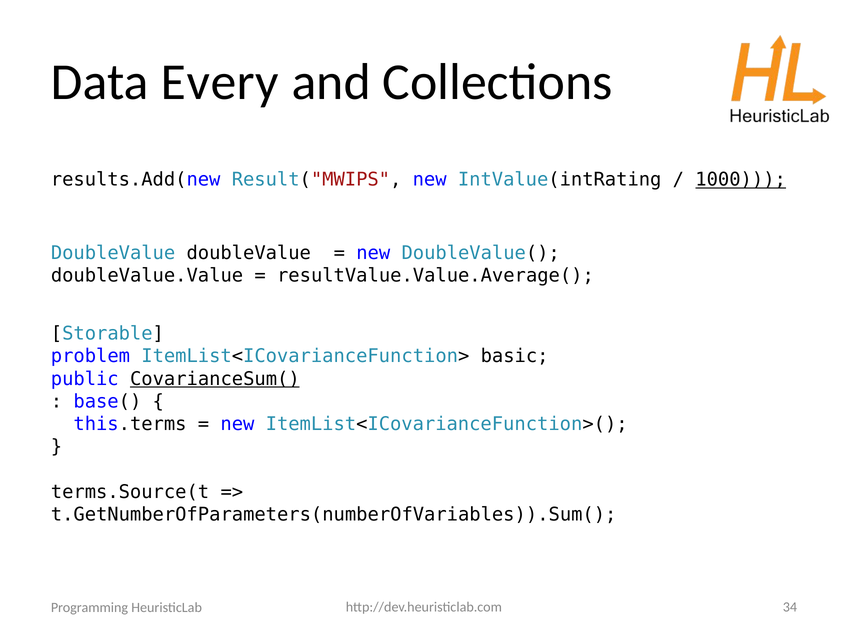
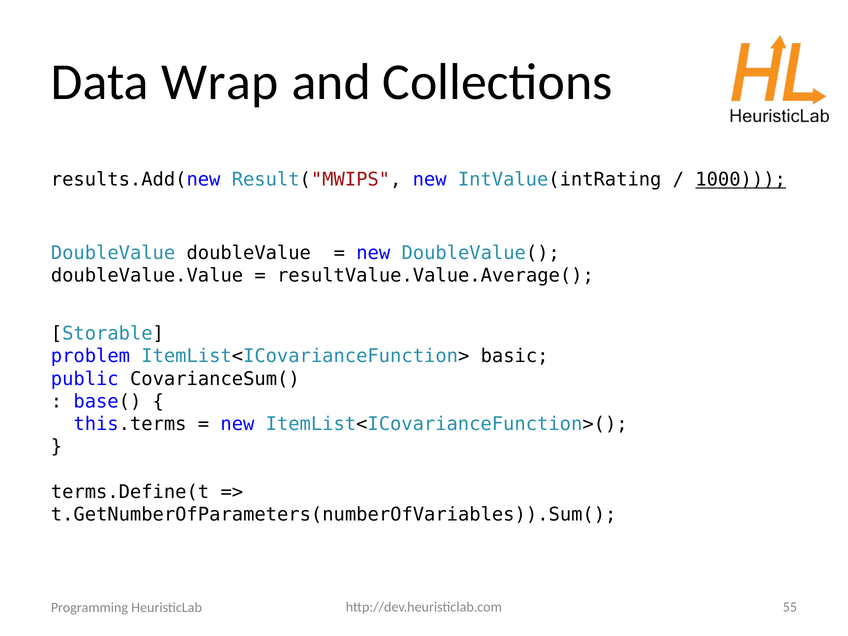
Every: Every -> Wrap
CovarianceSum( underline: present -> none
terms.Source(t: terms.Source(t -> terms.Define(t
34: 34 -> 55
